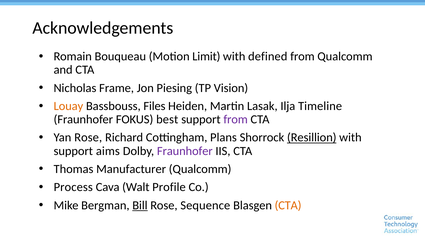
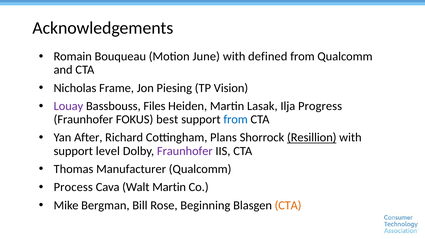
Limit: Limit -> June
Louay colour: orange -> purple
Timeline: Timeline -> Progress
from at (236, 120) colour: purple -> blue
Yan Rose: Rose -> After
aims: aims -> level
Walt Profile: Profile -> Martin
Bill underline: present -> none
Sequence: Sequence -> Beginning
